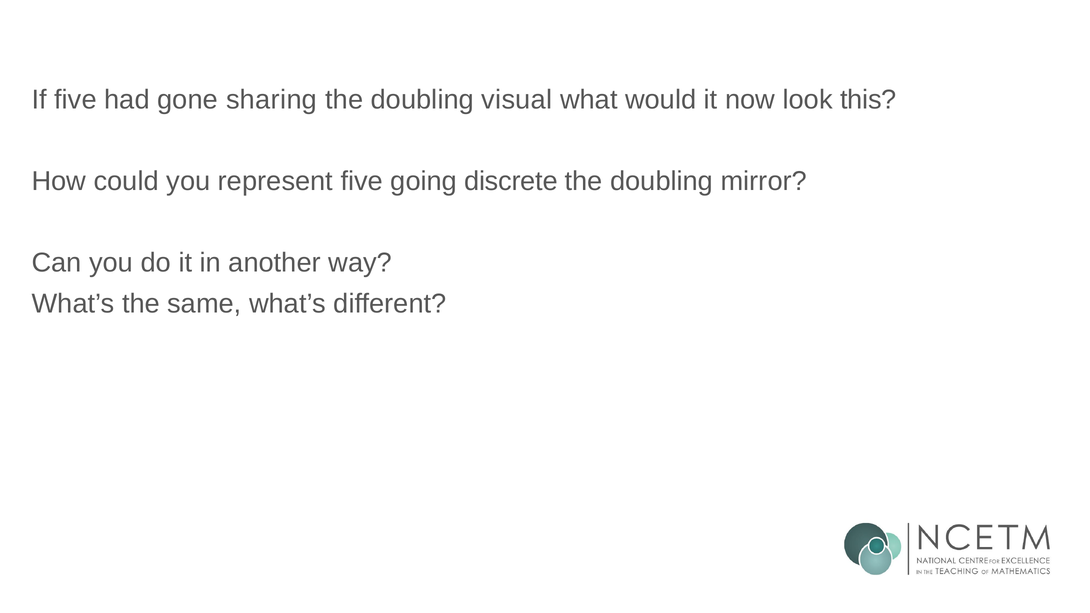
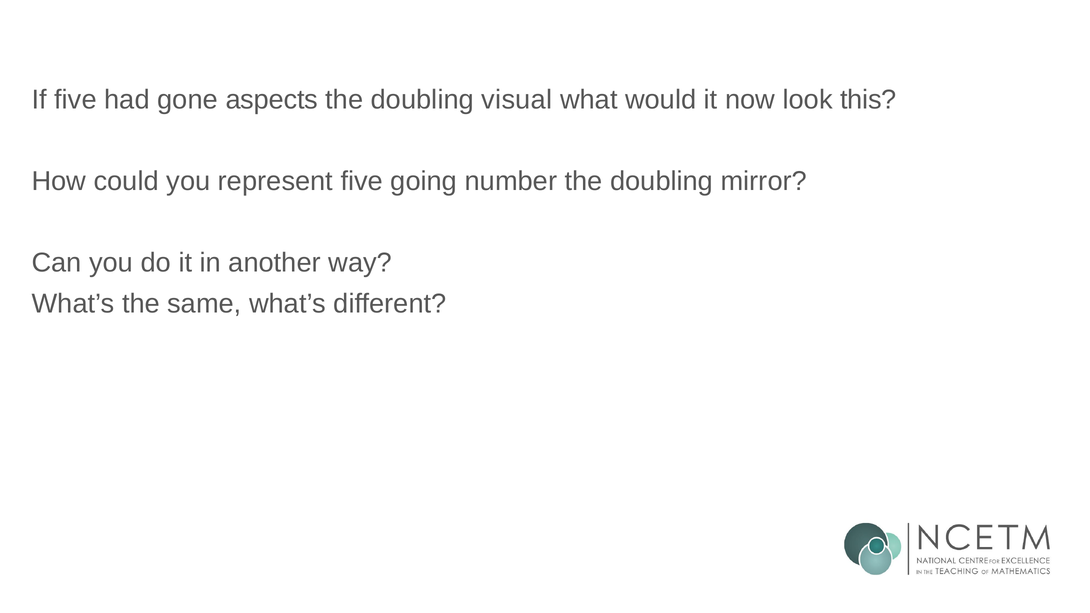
sharing: sharing -> aspects
discrete: discrete -> number
